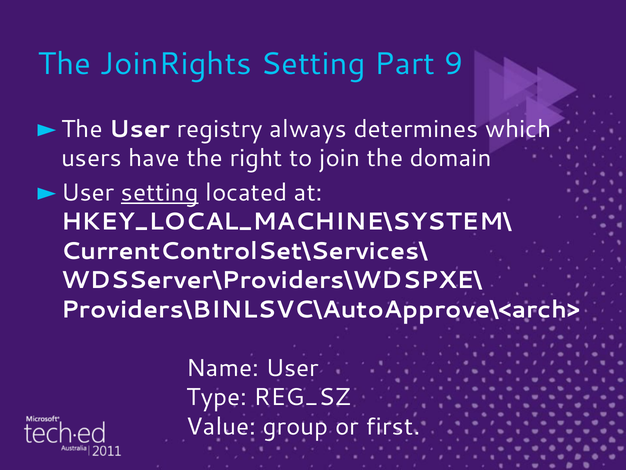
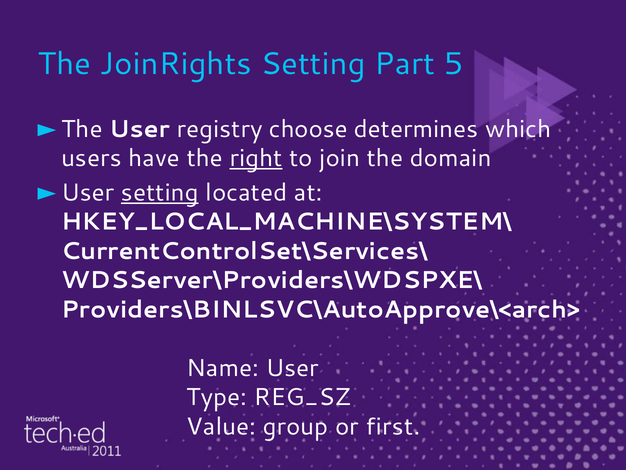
9: 9 -> 5
always: always -> choose
right underline: none -> present
